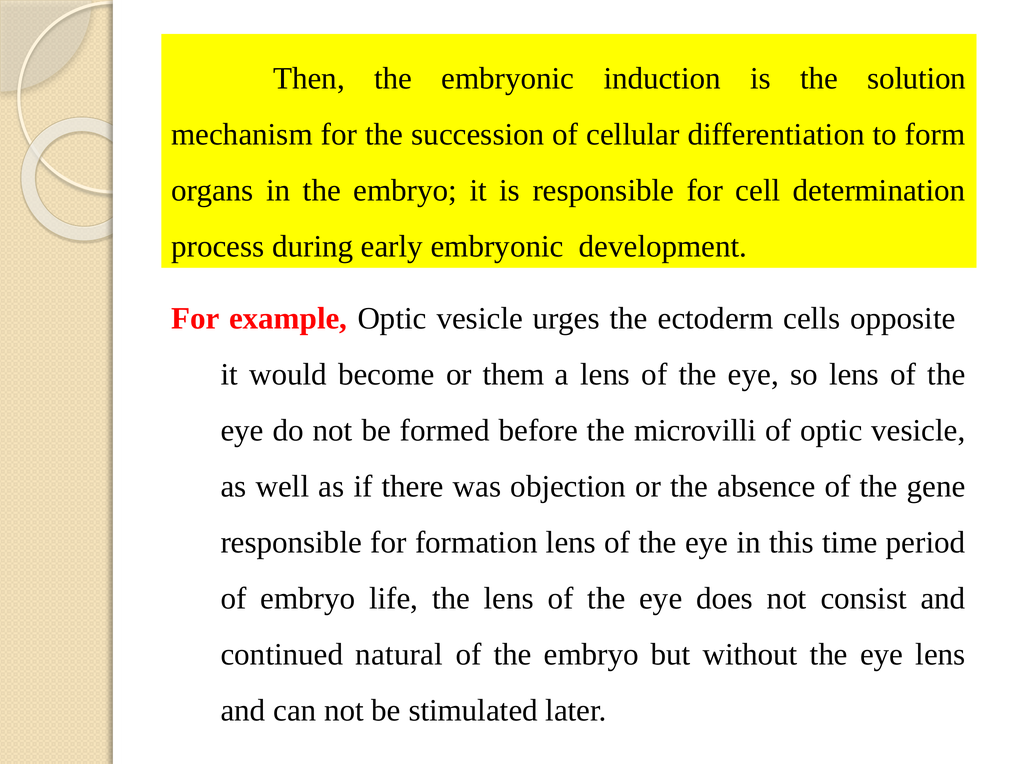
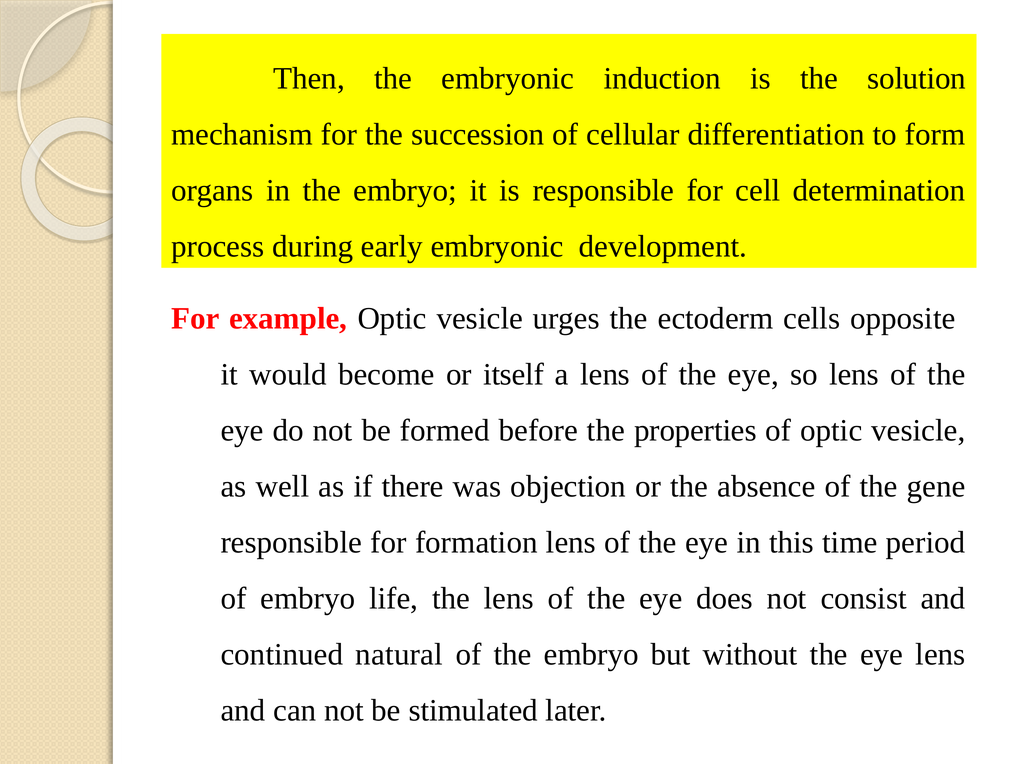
them: them -> itself
microvilli: microvilli -> properties
